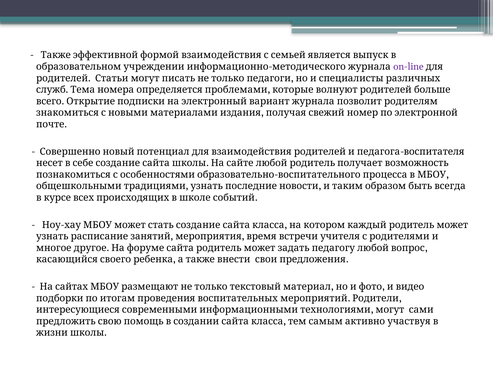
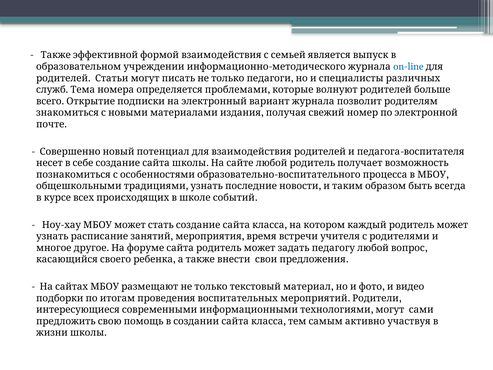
on-line colour: purple -> blue
